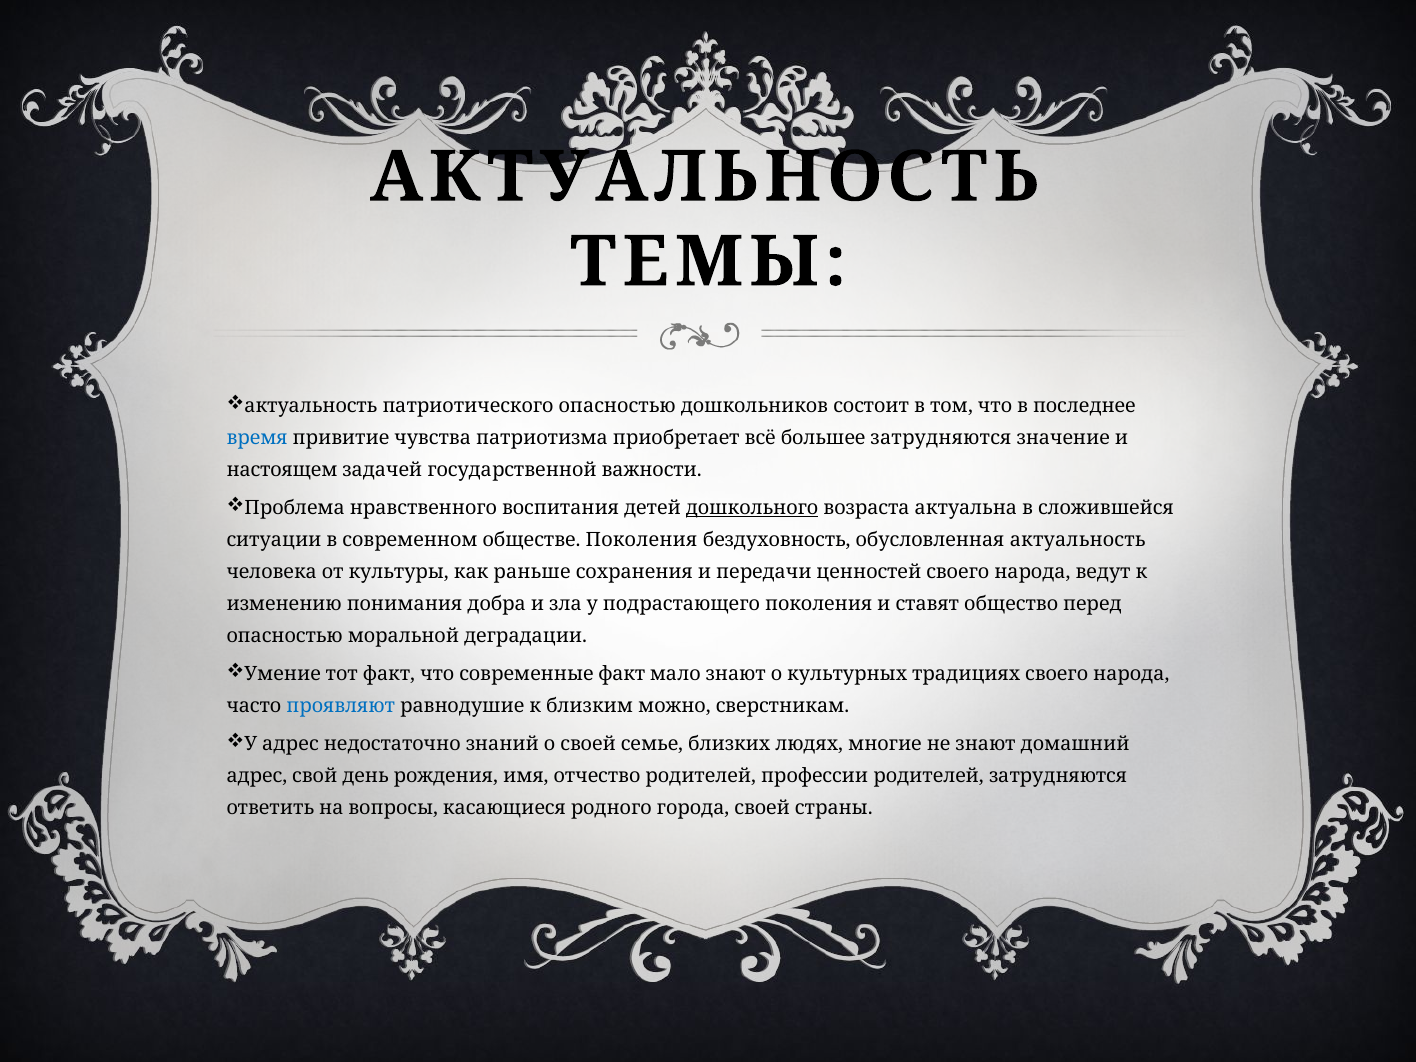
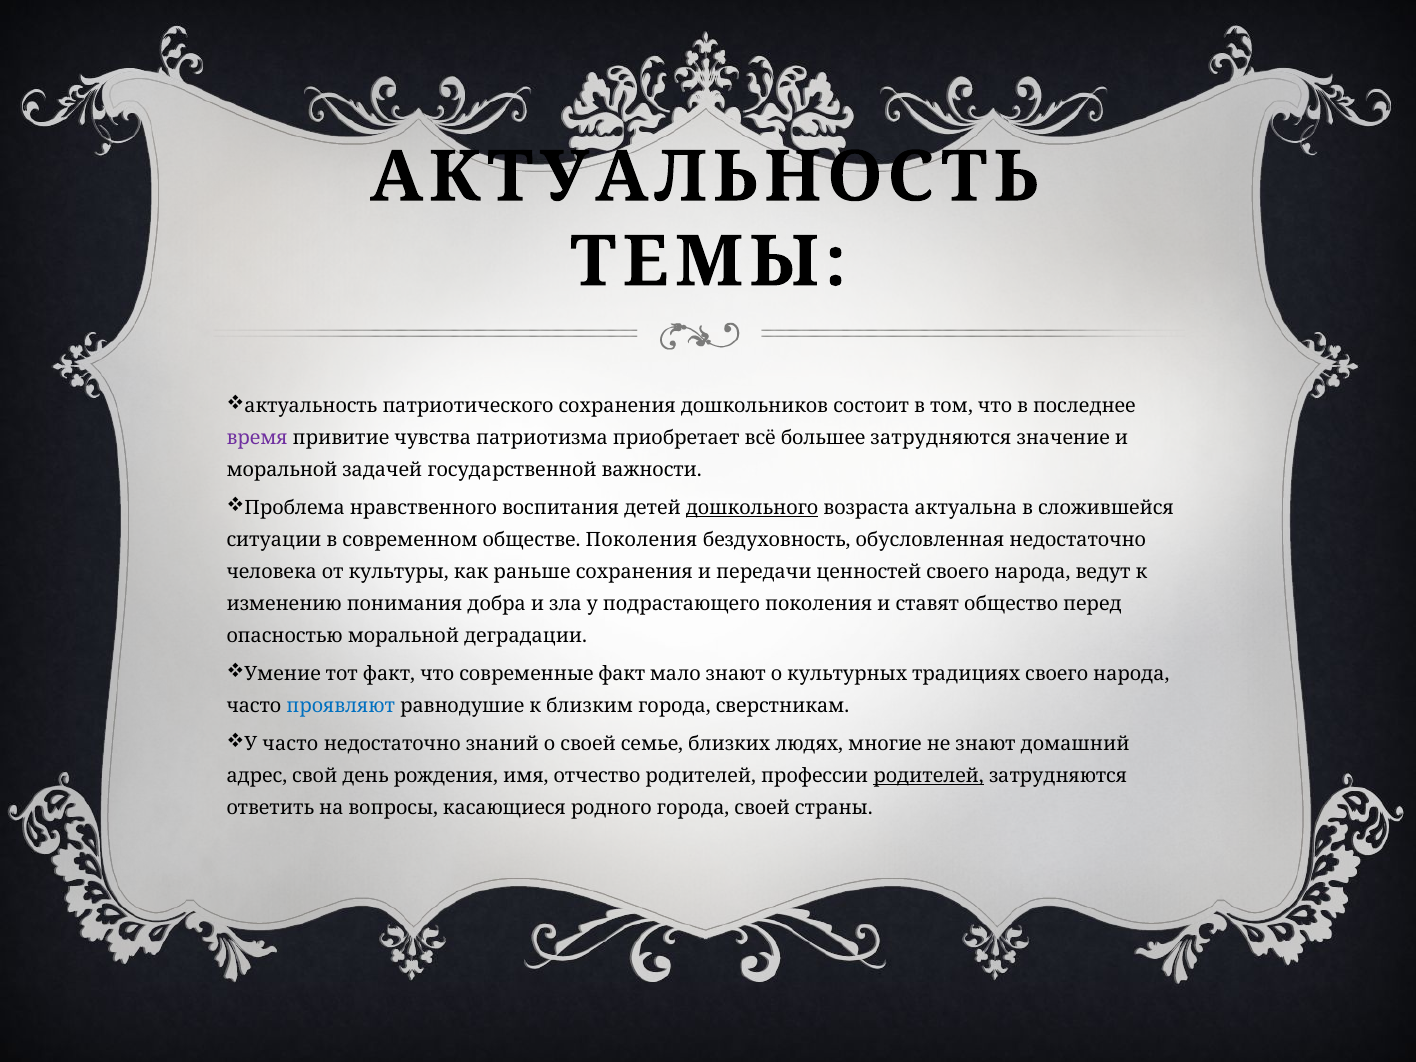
патриотического опасностью: опасностью -> сохранения
время colour: blue -> purple
настоящем at (282, 470): настоящем -> моральной
обусловленная актуальность: актуальность -> недостаточно
близким можно: можно -> города
У адрес: адрес -> часто
родителей at (929, 776) underline: none -> present
